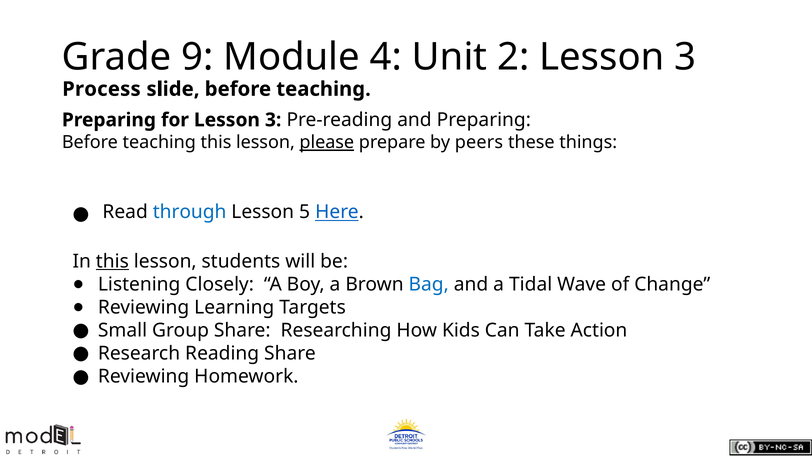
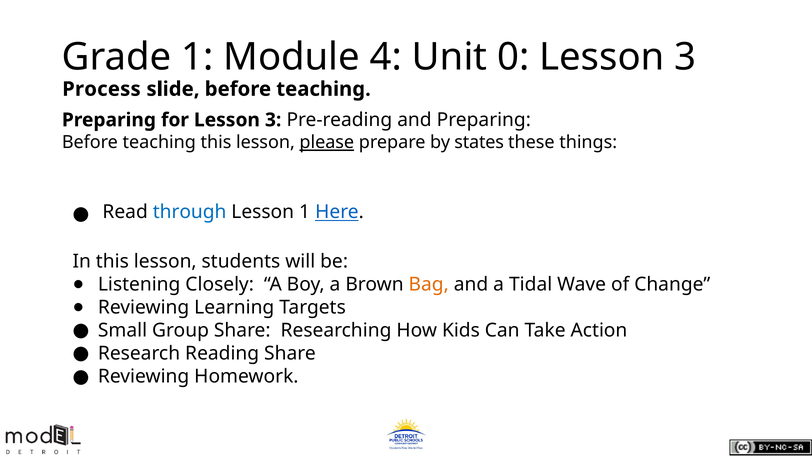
Grade 9: 9 -> 1
2: 2 -> 0
peers: peers -> states
Lesson 5: 5 -> 1
this at (112, 261) underline: present -> none
Bag colour: blue -> orange
